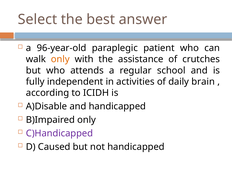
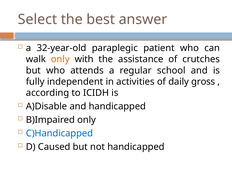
96-year-old: 96-year-old -> 32-year-old
brain: brain -> gross
C)Handicapped colour: purple -> blue
